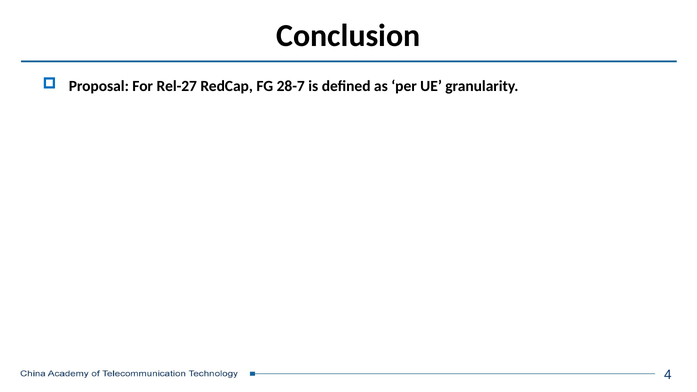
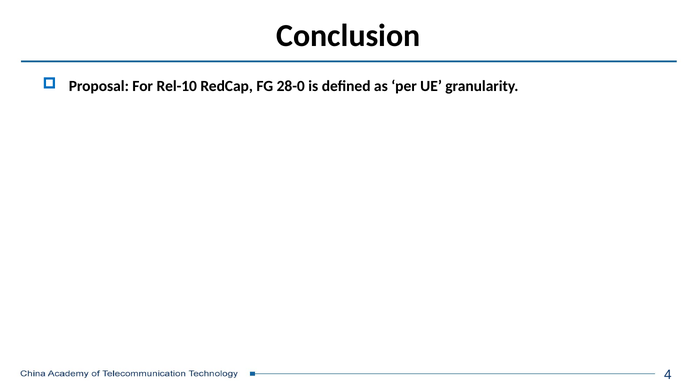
Rel-27: Rel-27 -> Rel-10
28-7: 28-7 -> 28-0
